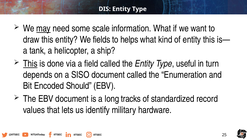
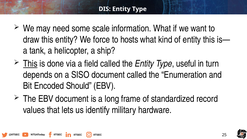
may underline: present -> none
fields: fields -> force
helps: helps -> hosts
tracks: tracks -> frame
